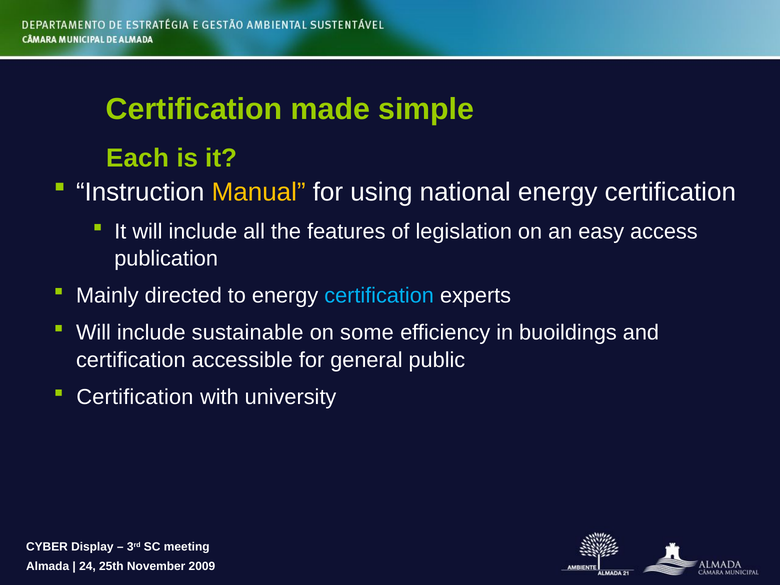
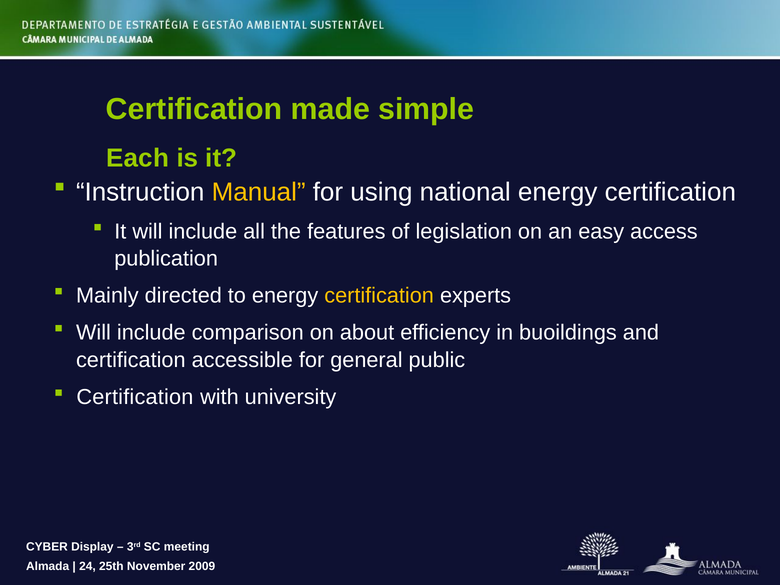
certification at (379, 296) colour: light blue -> yellow
sustainable: sustainable -> comparison
some: some -> about
